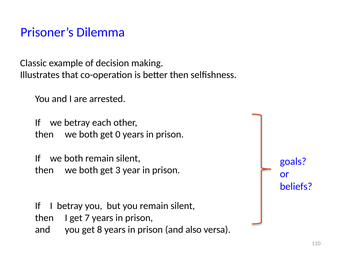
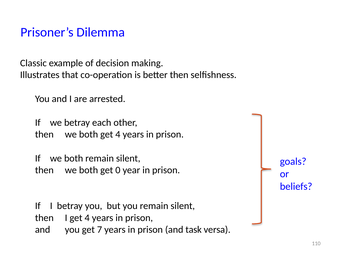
both get 0: 0 -> 4
3: 3 -> 0
I get 7: 7 -> 4
8: 8 -> 7
also: also -> task
